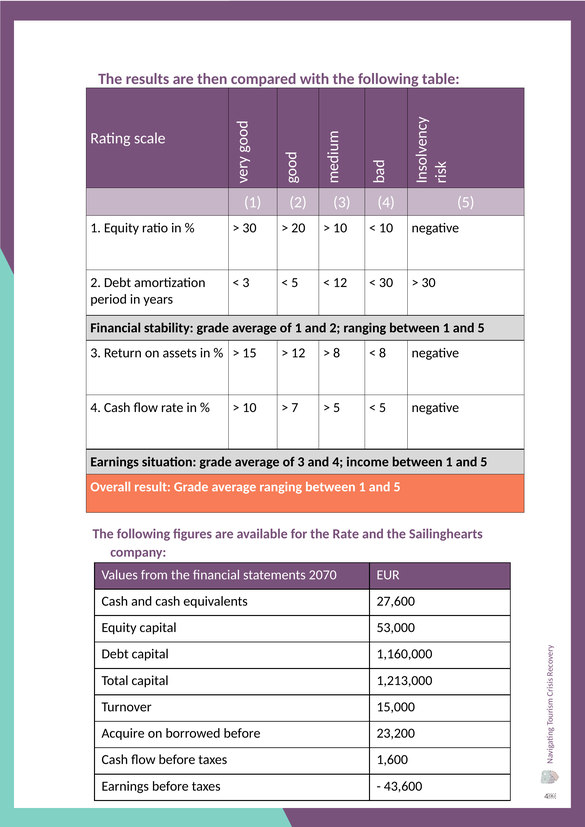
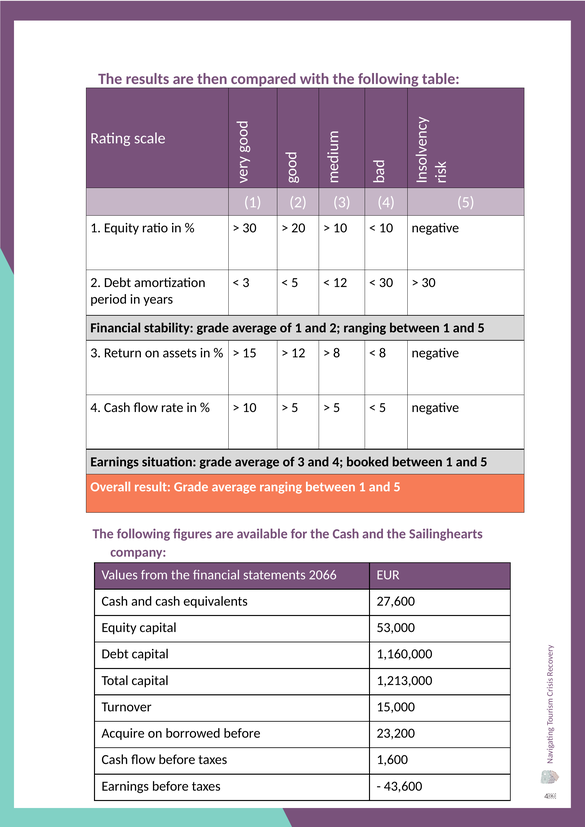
7 at (295, 408): 7 -> 5
income: income -> booked
the Rate: Rate -> Cash
2070: 2070 -> 2066
